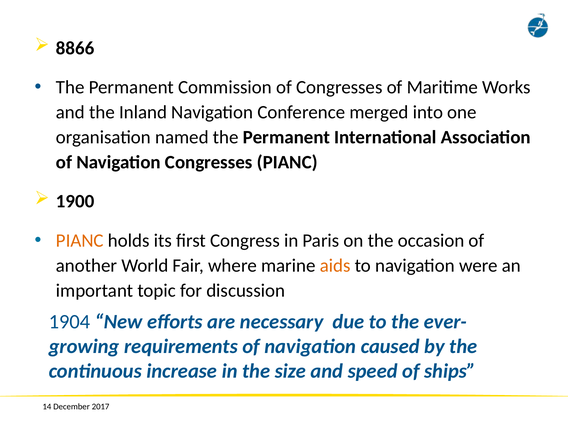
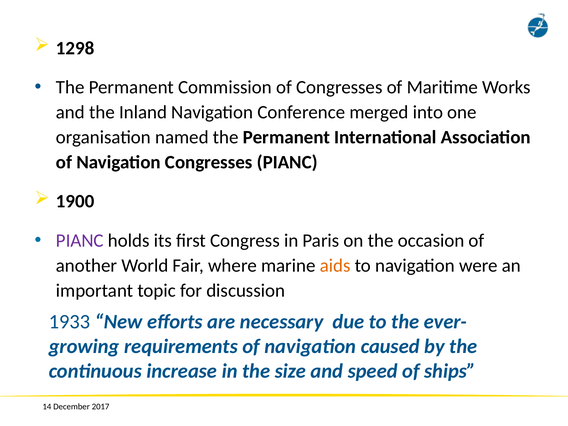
8866: 8866 -> 1298
PIANC at (80, 241) colour: orange -> purple
1904: 1904 -> 1933
